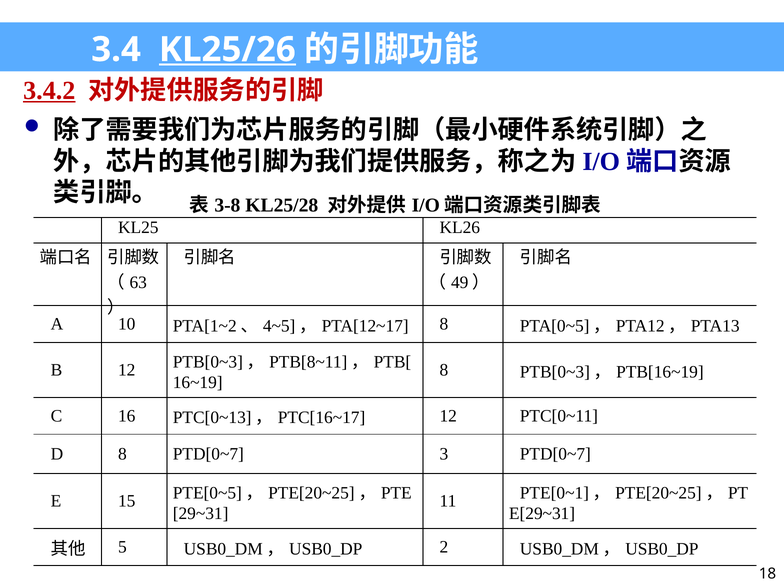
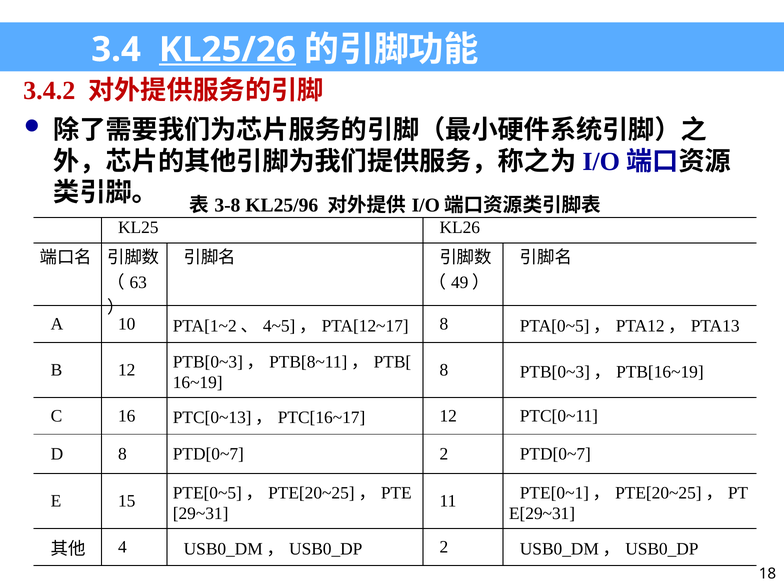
3.4.2 underline: present -> none
KL25/28: KL25/28 -> KL25/96
PTD[0~7 3: 3 -> 2
5: 5 -> 4
